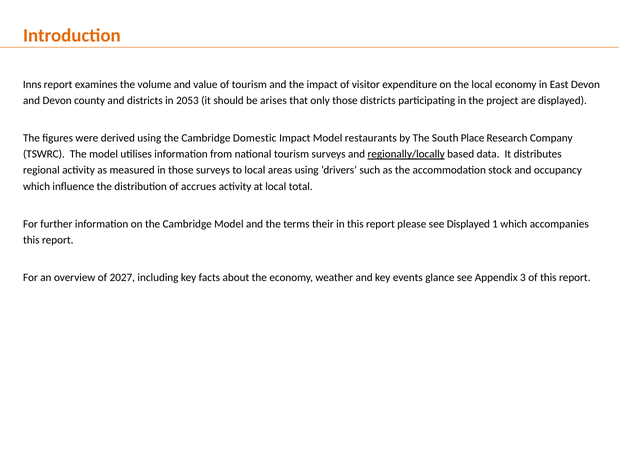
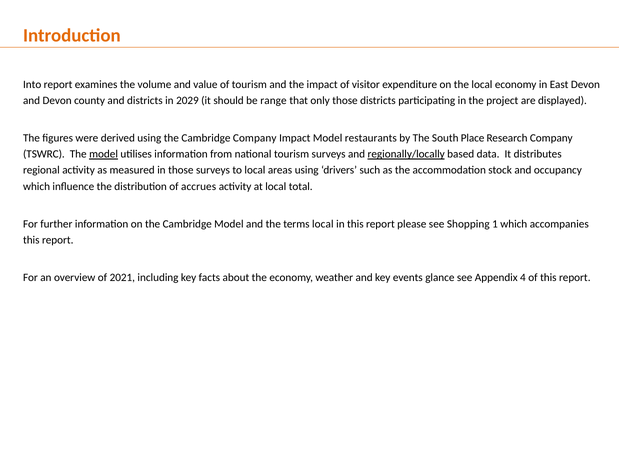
Inns: Inns -> Into
2053: 2053 -> 2029
arises: arises -> range
Cambridge Domestic: Domestic -> Company
model at (104, 154) underline: none -> present
terms their: their -> local
see Displayed: Displayed -> Shopping
2027: 2027 -> 2021
3: 3 -> 4
